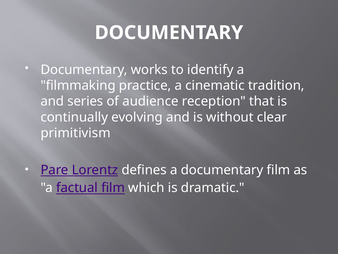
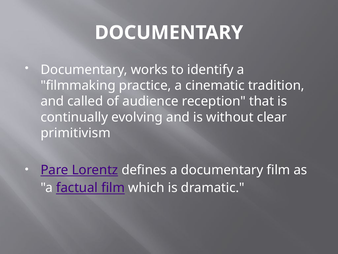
series: series -> called
